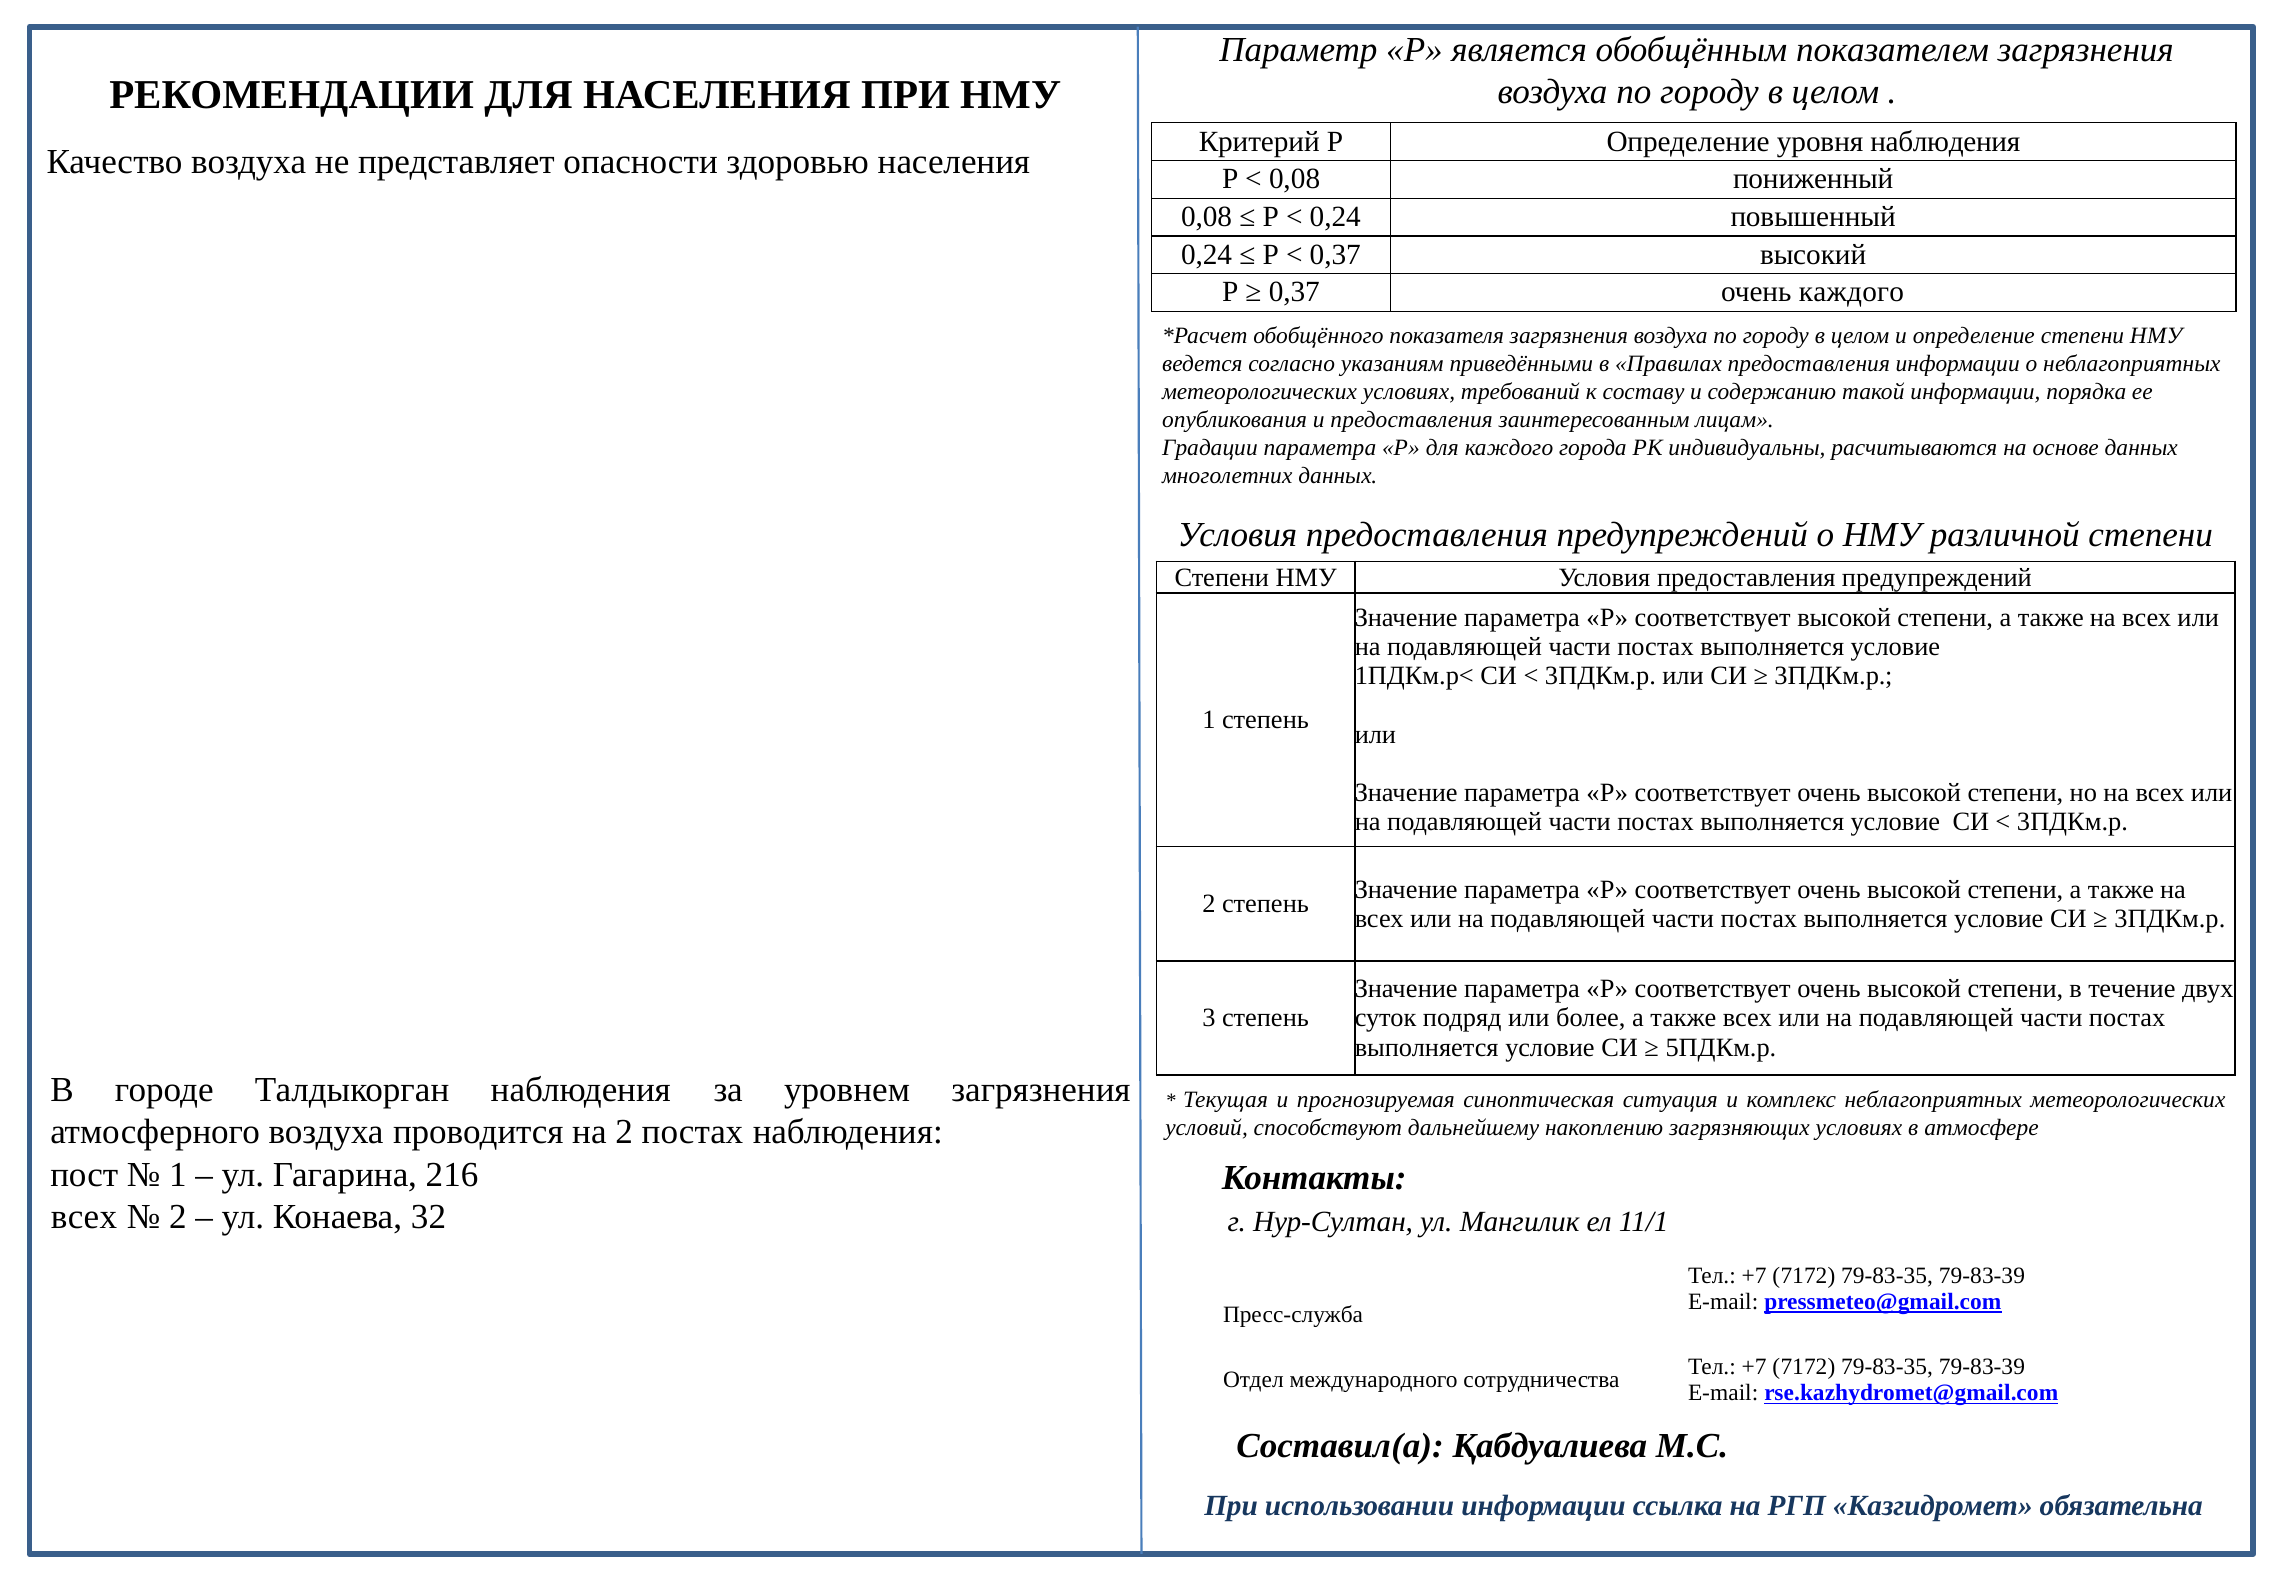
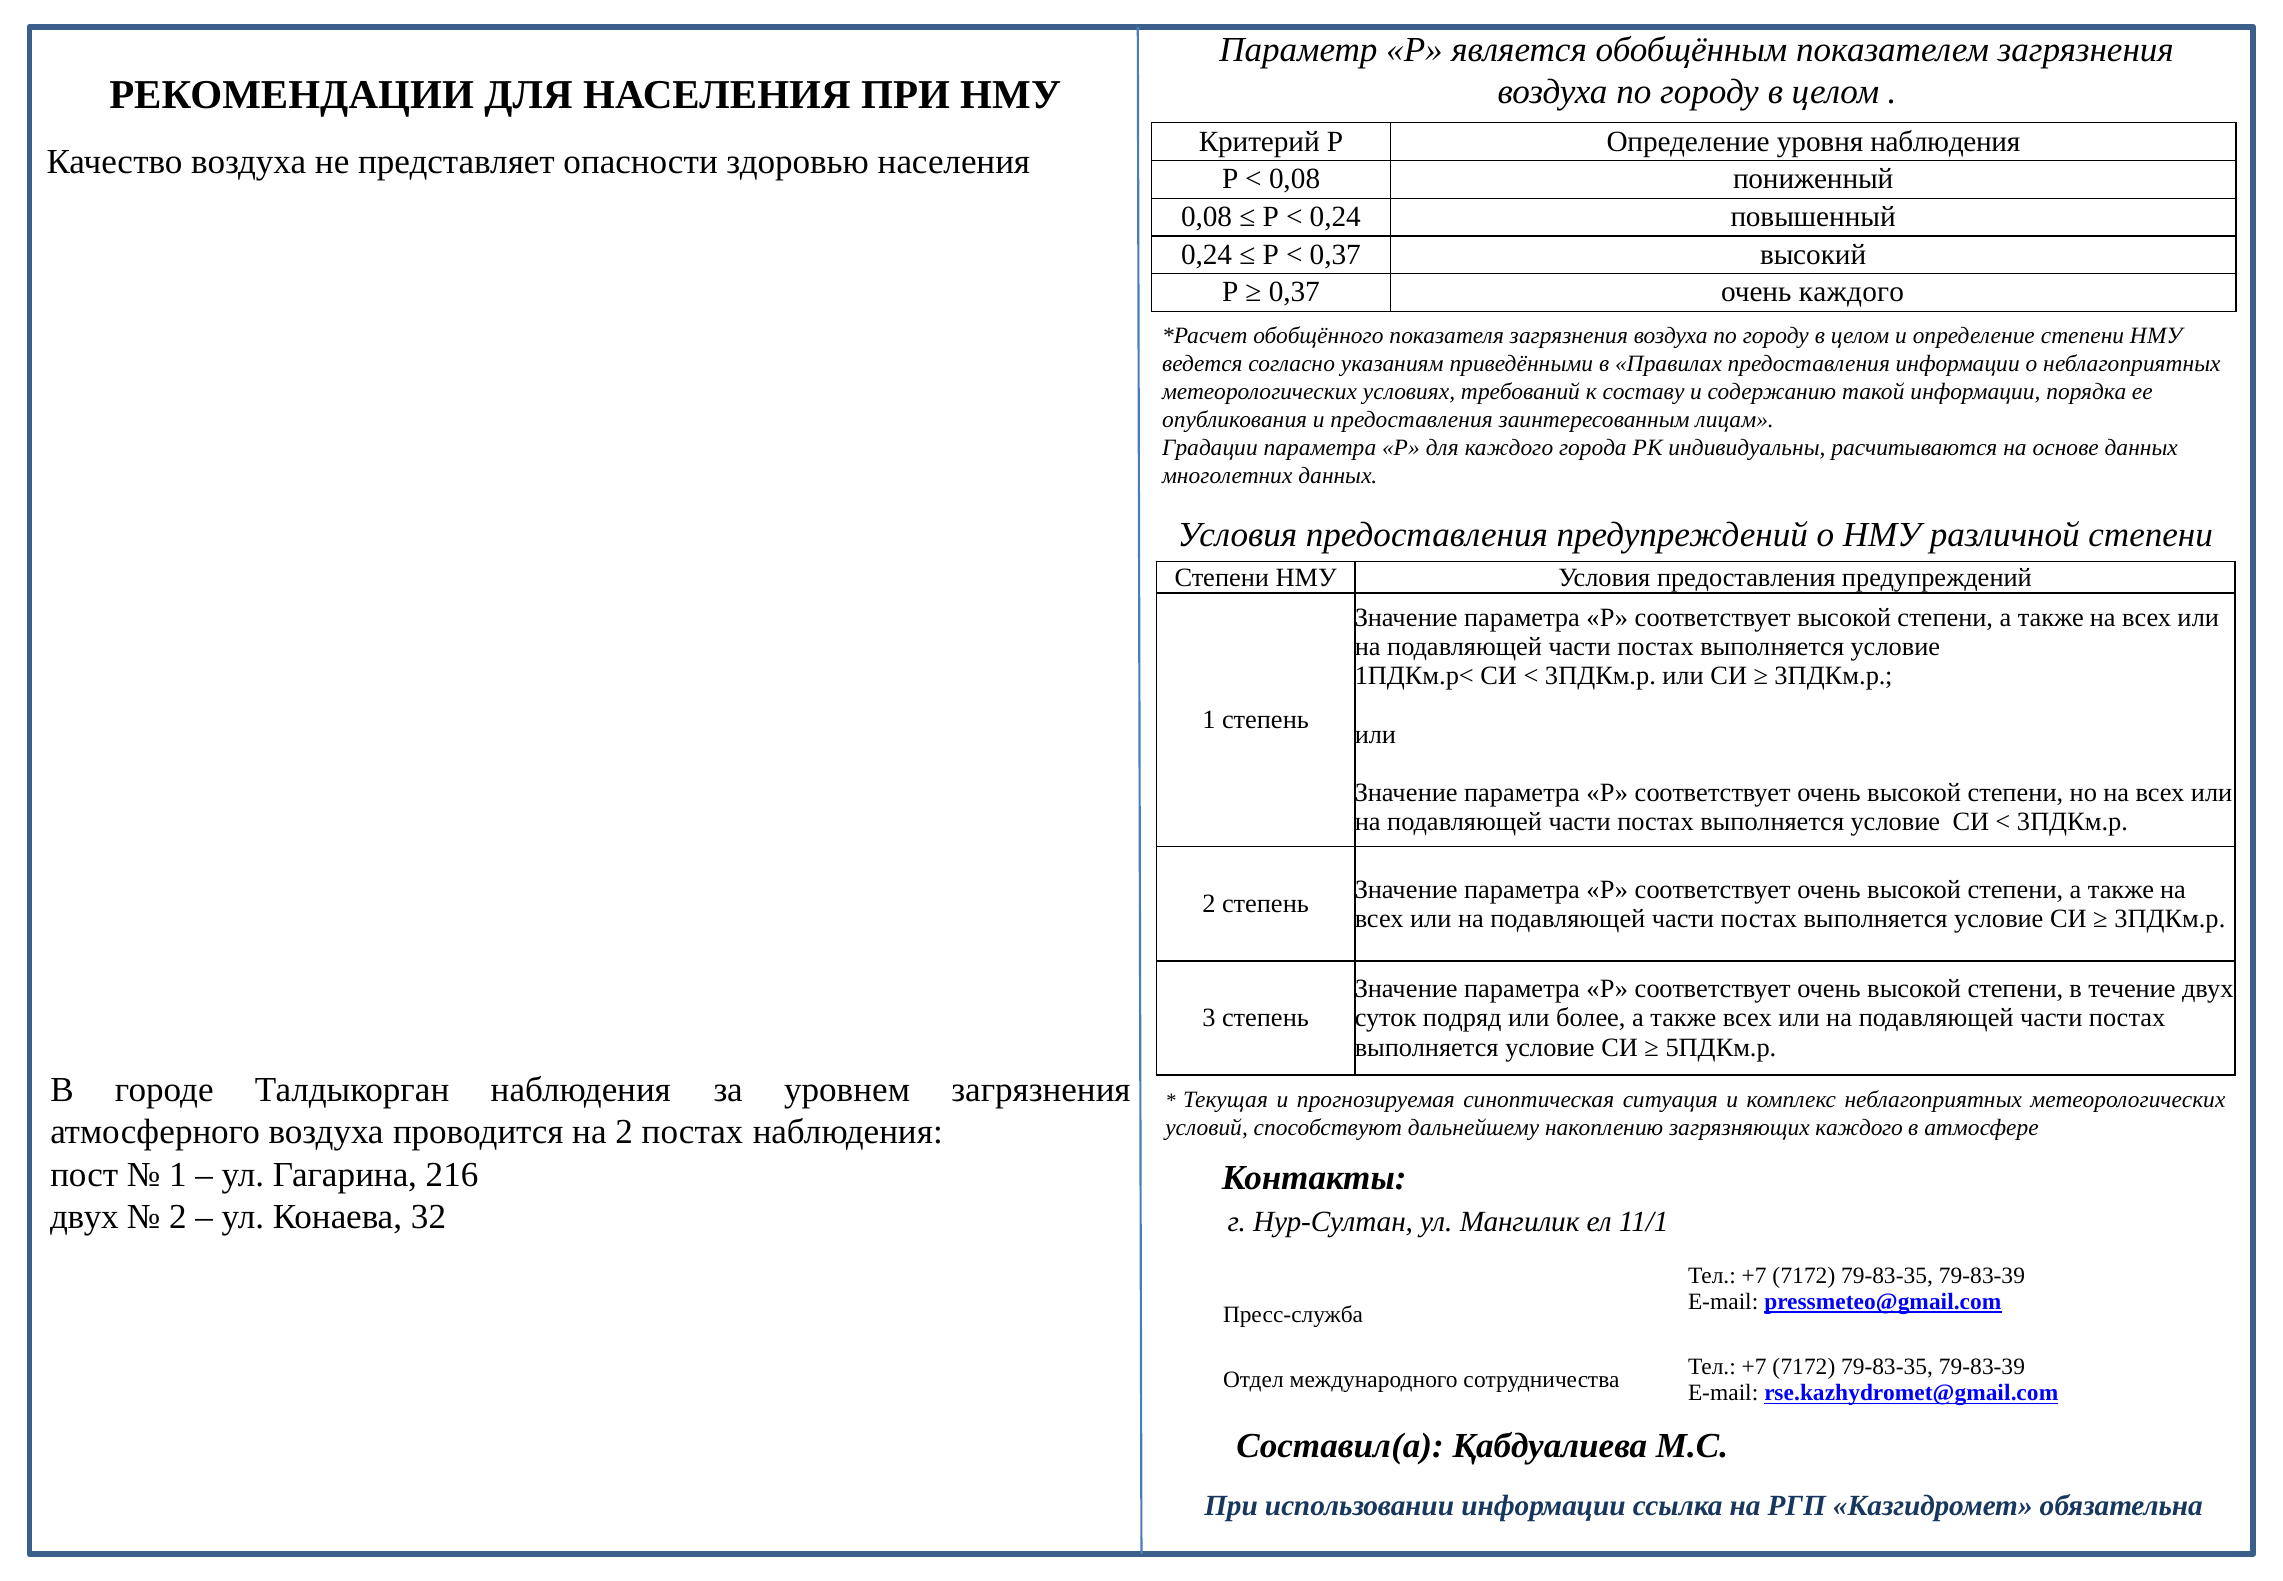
загрязняющих условиях: условиях -> каждого
всех at (84, 1216): всех -> двух
